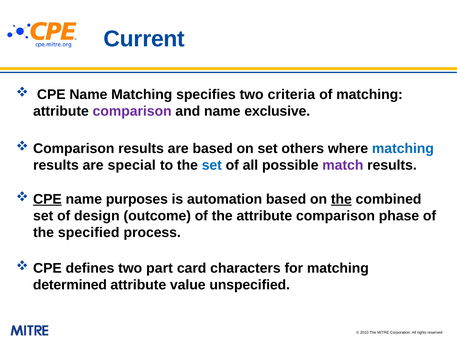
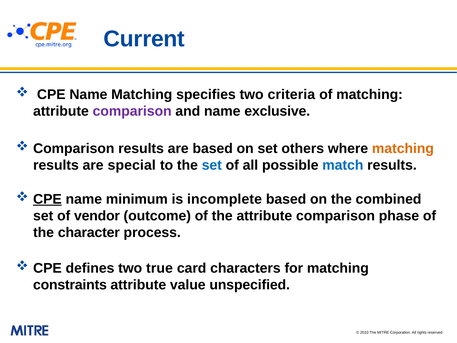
matching at (403, 148) colour: blue -> orange
match colour: purple -> blue
purposes: purposes -> minimum
automation: automation -> incomplete
the at (341, 199) underline: present -> none
design: design -> vendor
specified: specified -> character
part: part -> true
determined: determined -> constraints
